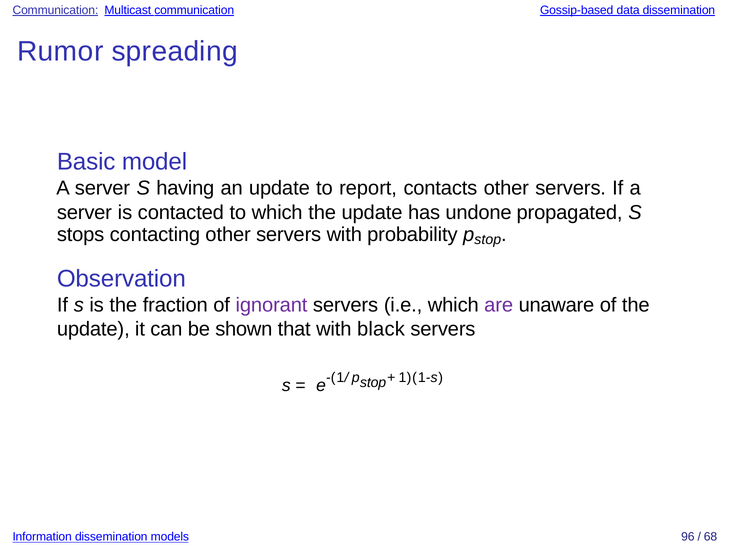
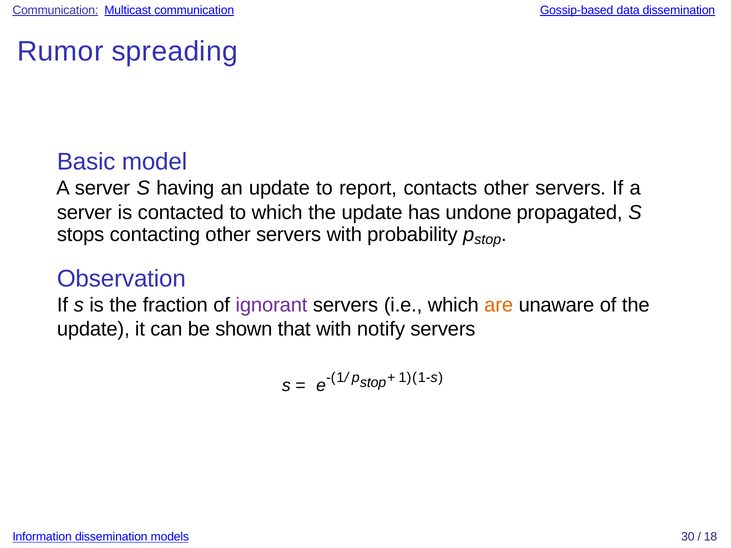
are colour: purple -> orange
black: black -> notify
96: 96 -> 30
68: 68 -> 18
